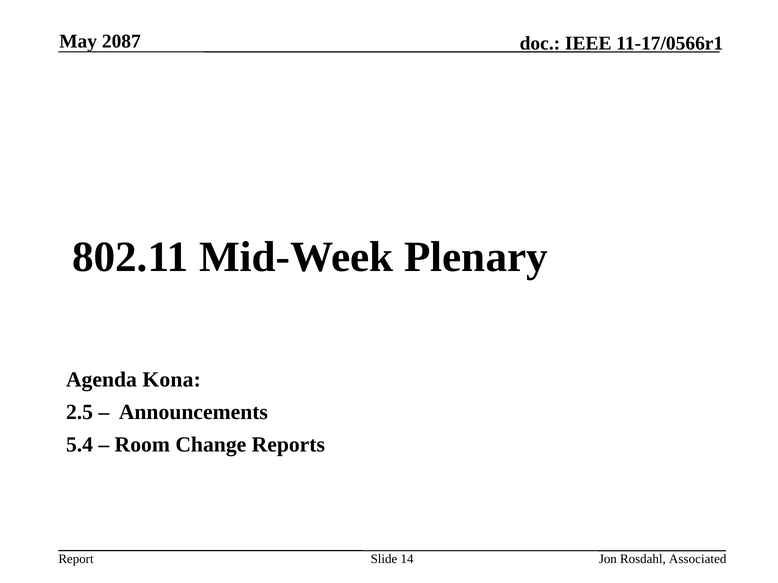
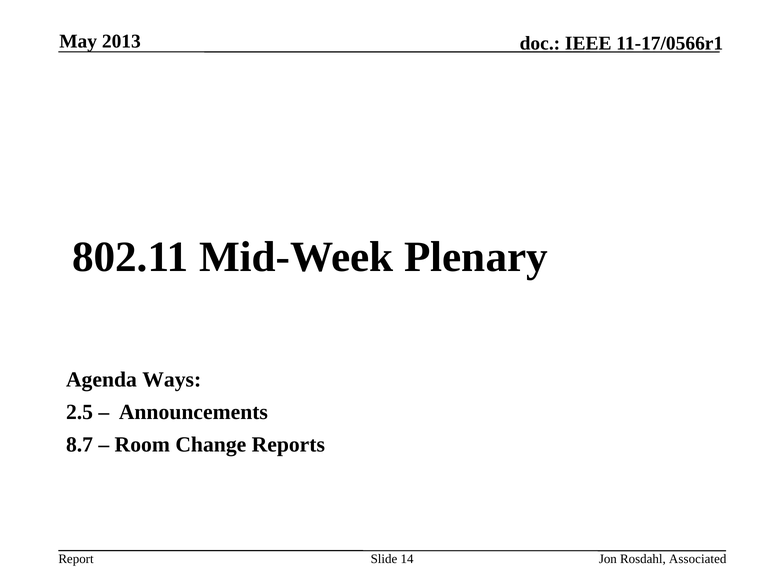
2087: 2087 -> 2013
Kona: Kona -> Ways
5.4: 5.4 -> 8.7
